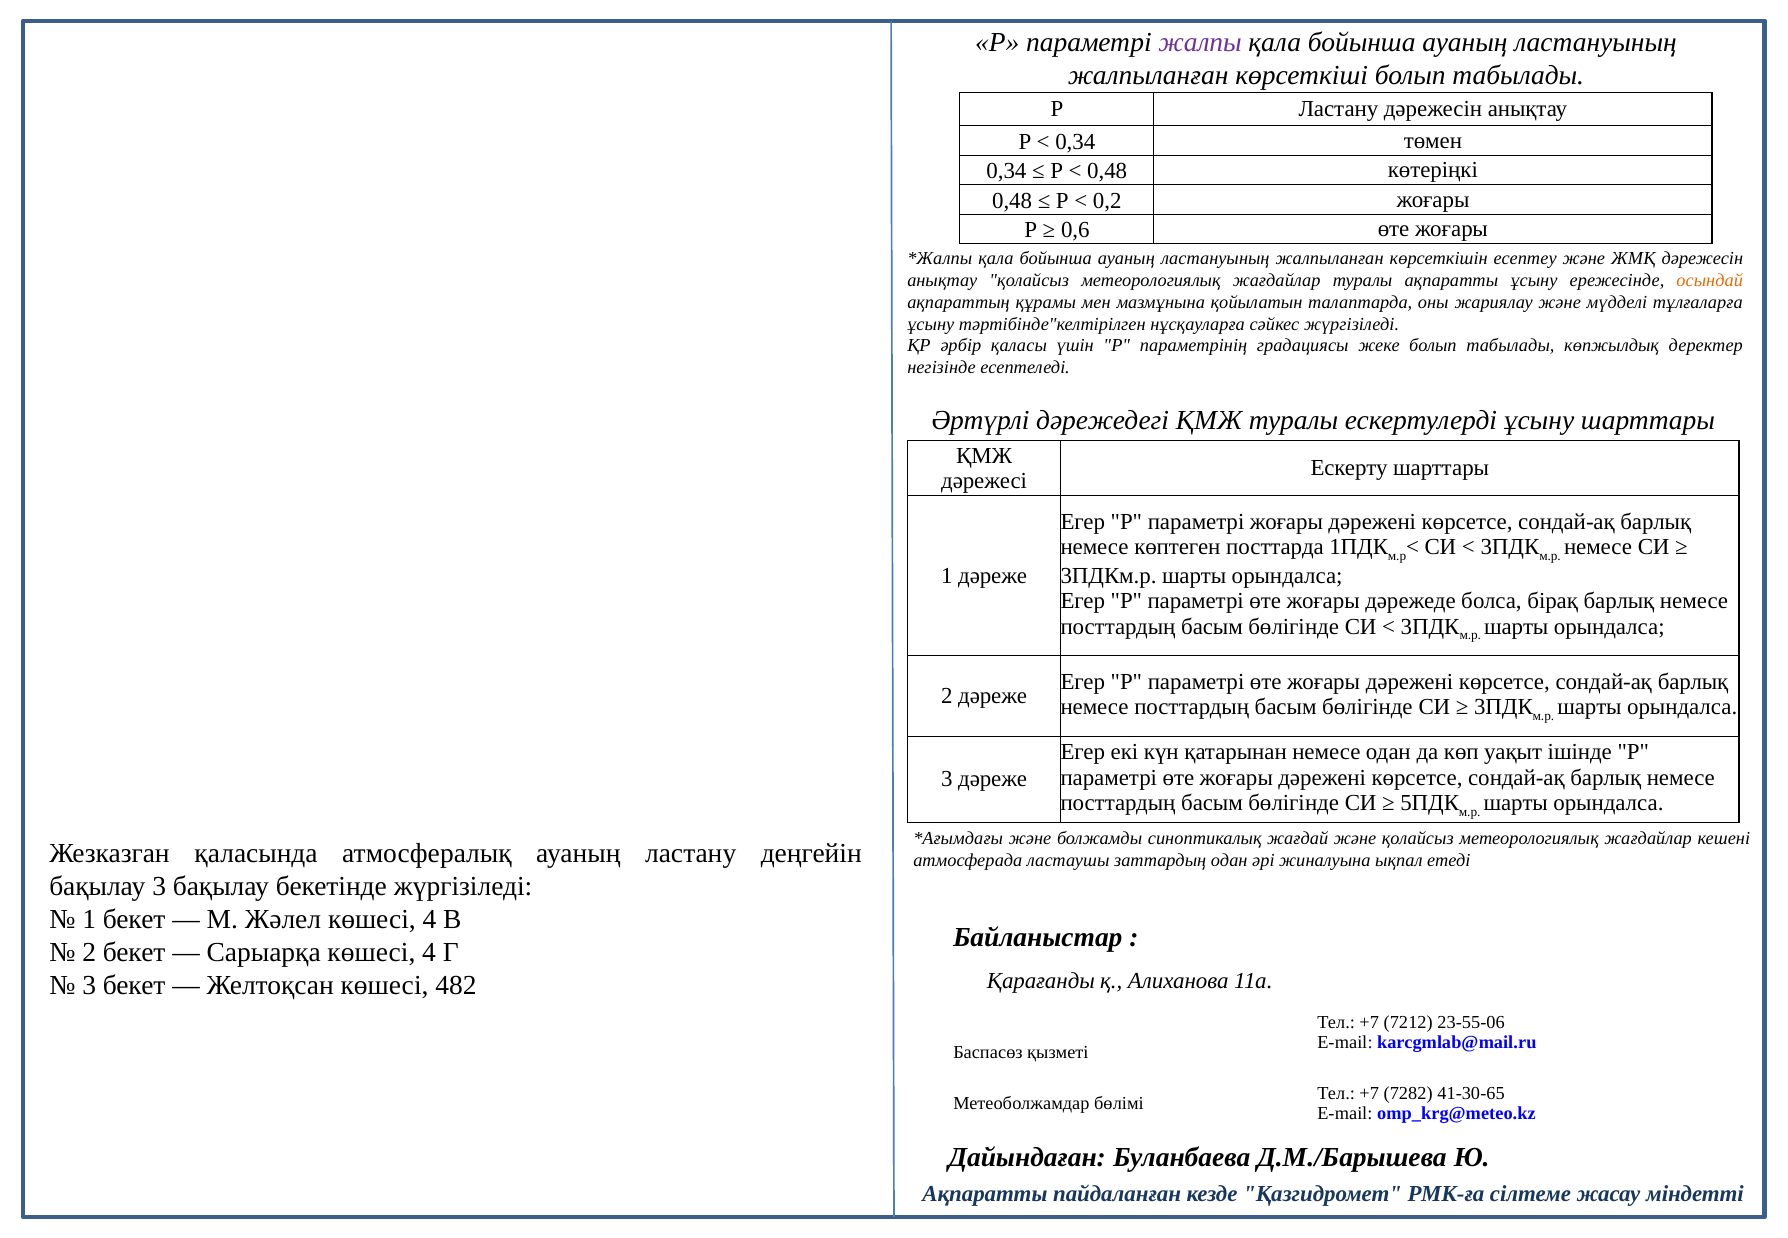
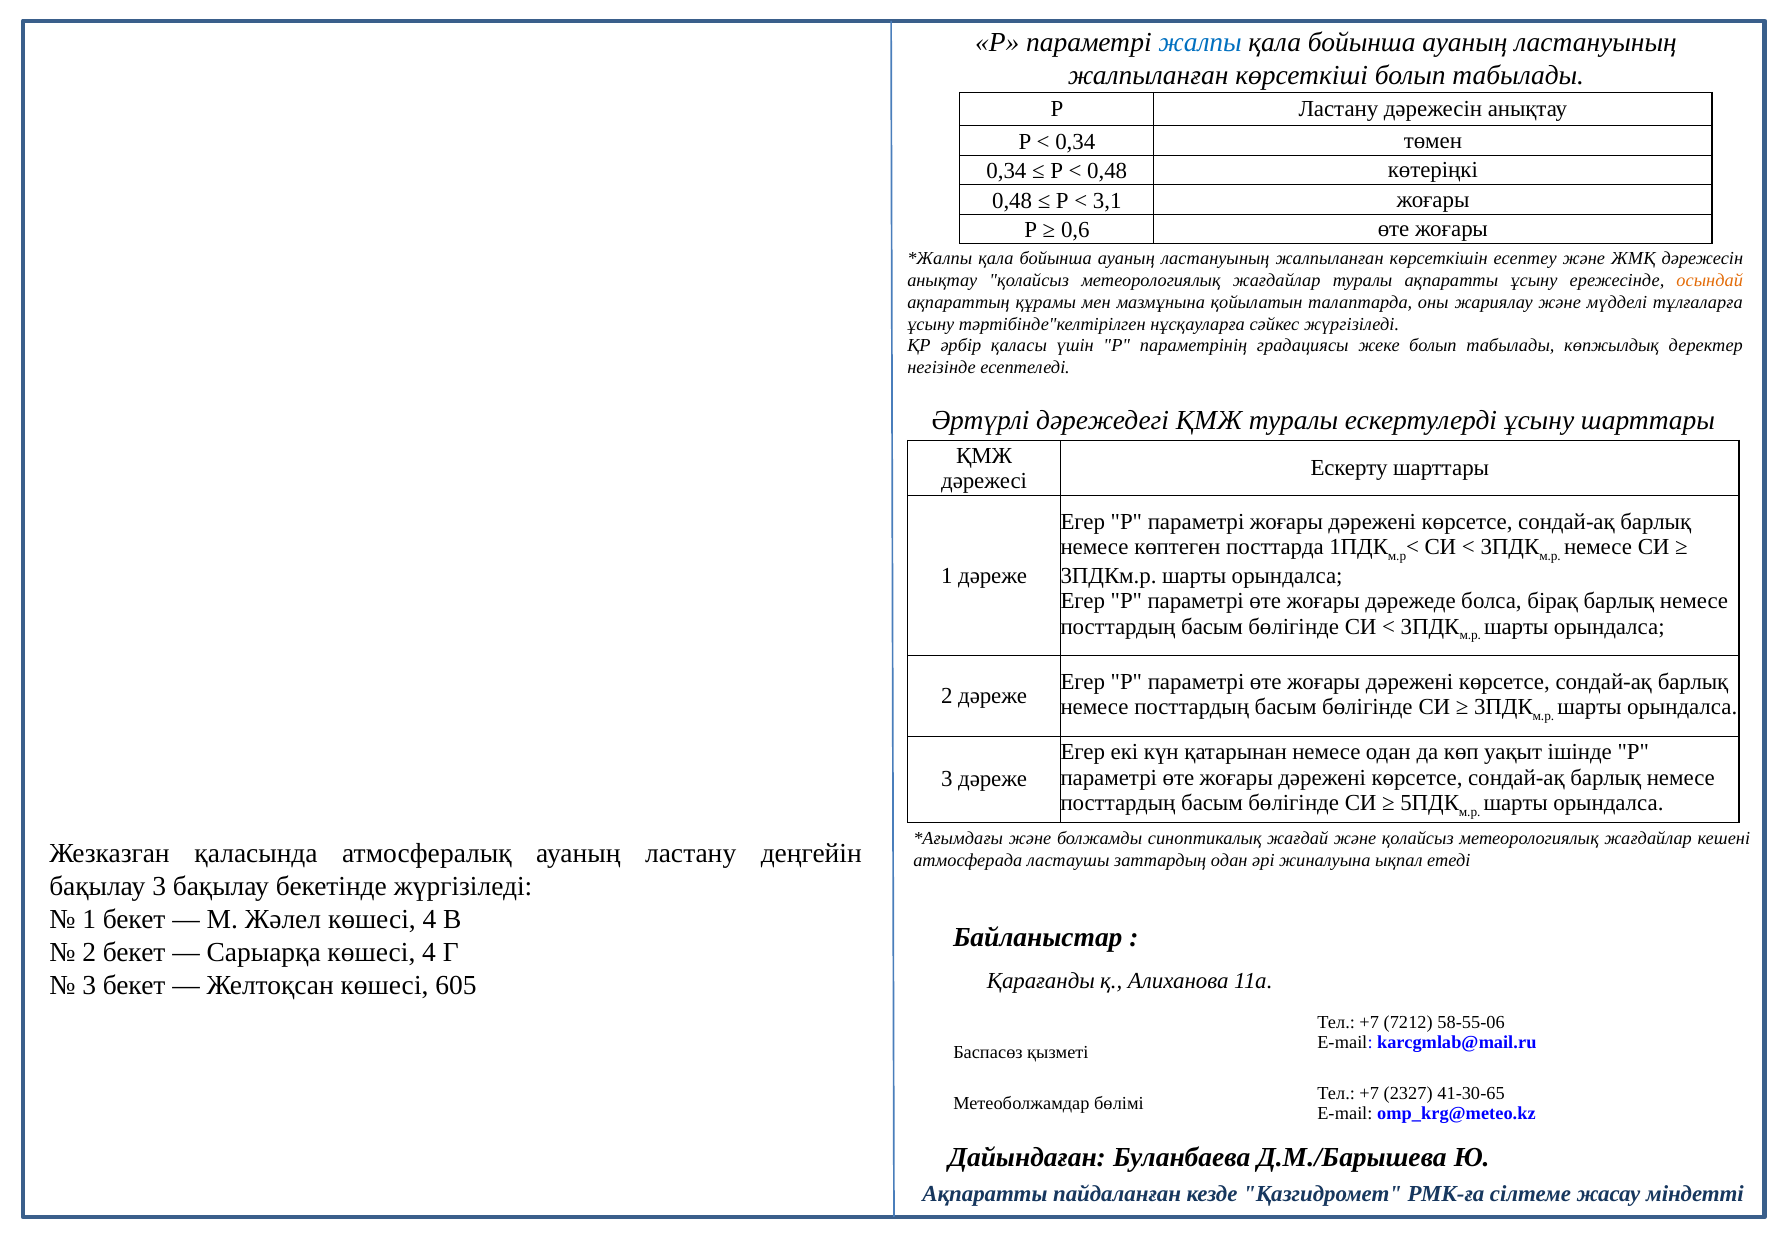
жалпы colour: purple -> blue
0,2: 0,2 -> 3,1
482: 482 -> 605
23-55-06: 23-55-06 -> 58-55-06
7282: 7282 -> 2327
